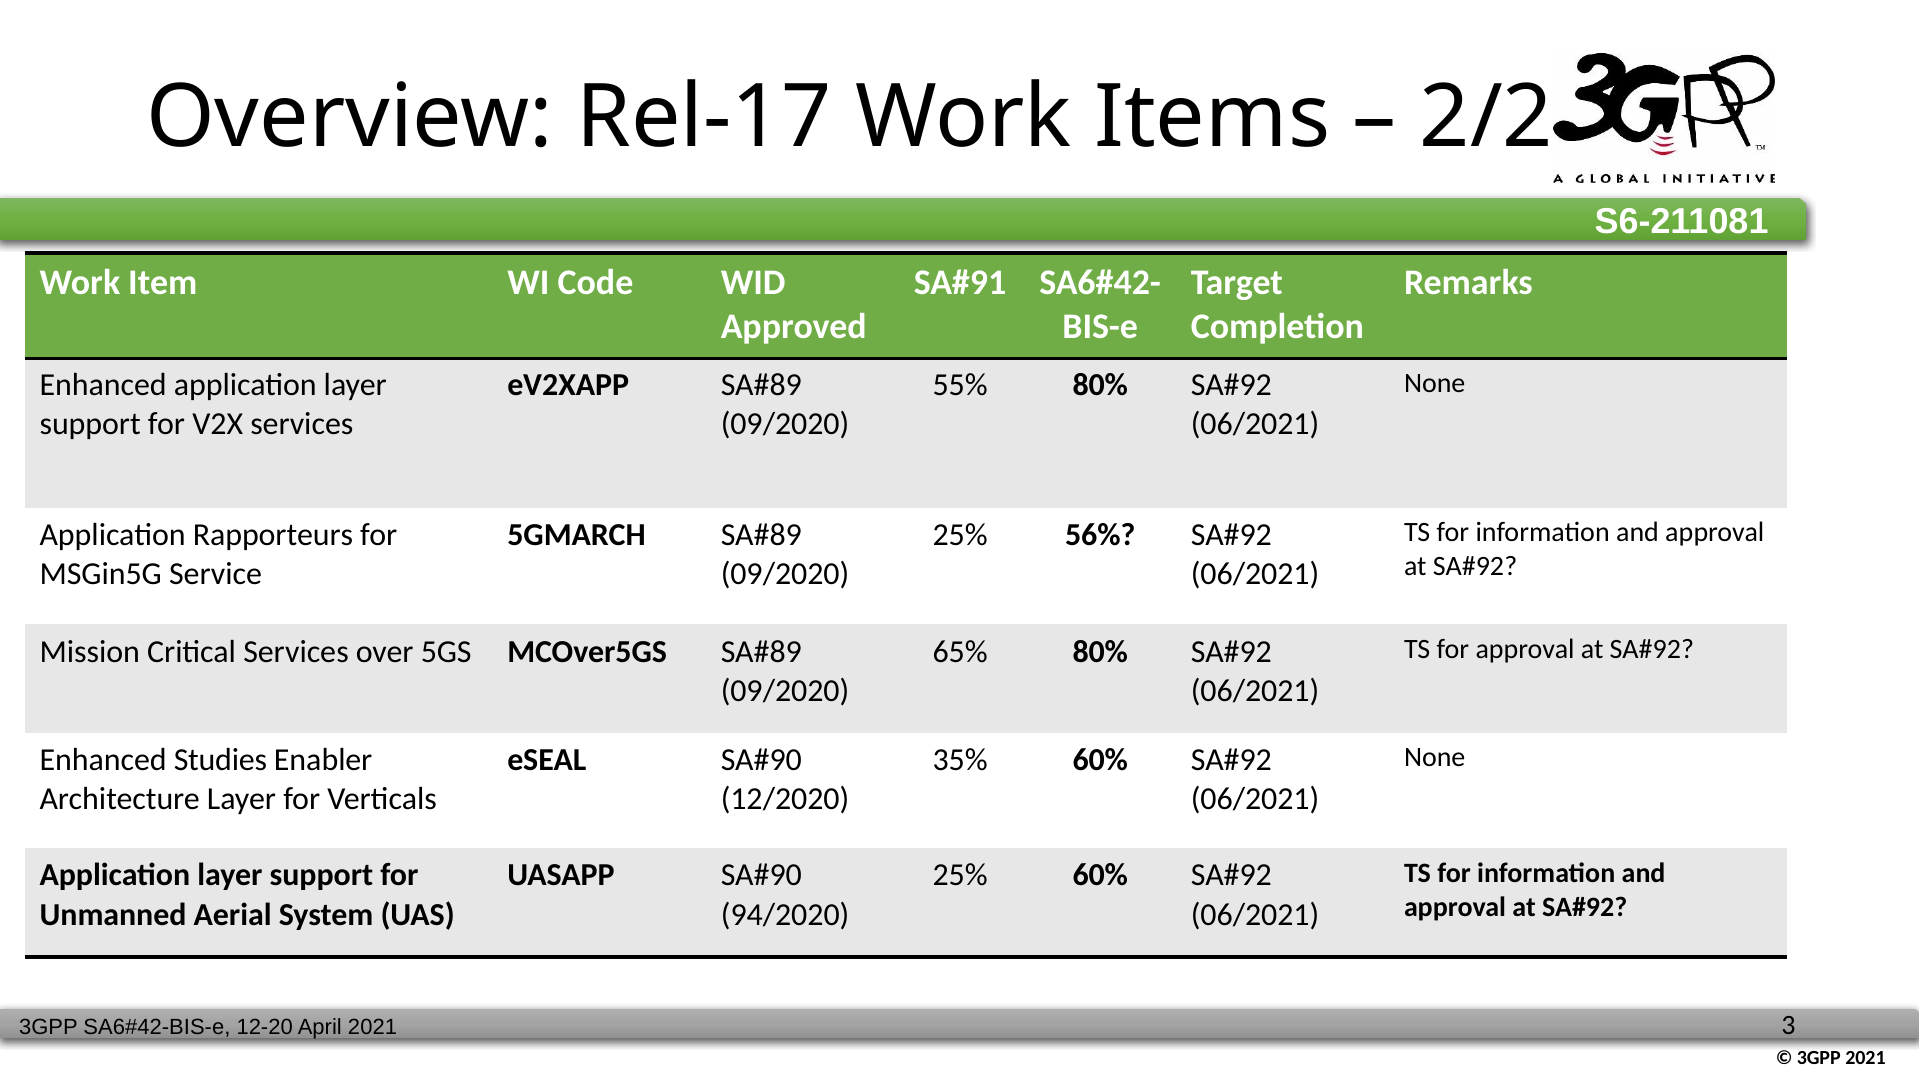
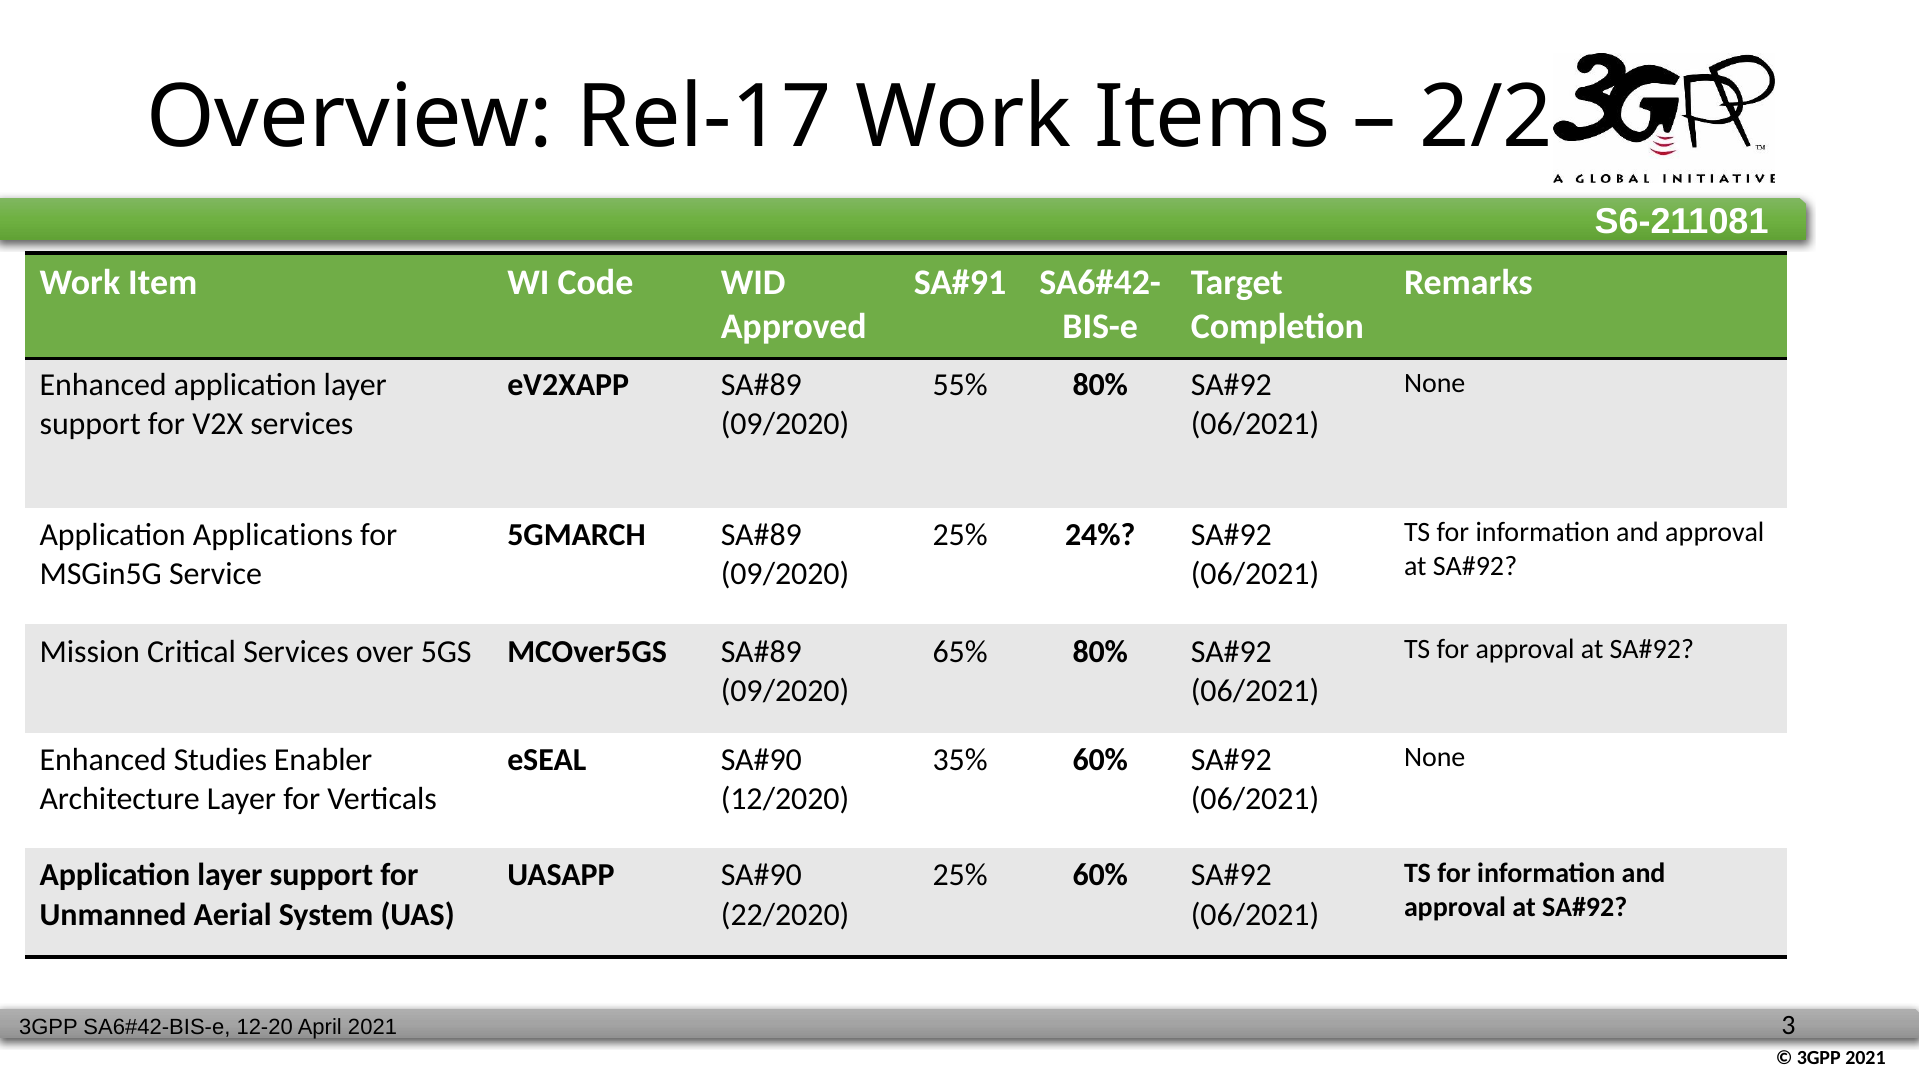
Rapporteurs: Rapporteurs -> Applications
56%: 56% -> 24%
94/2020: 94/2020 -> 22/2020
